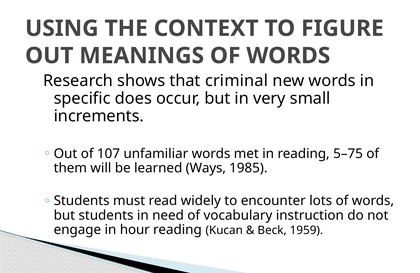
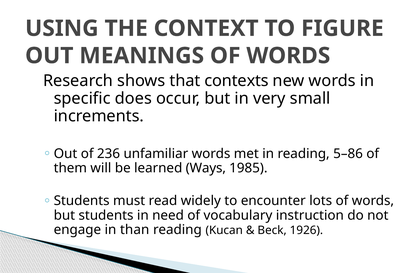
criminal: criminal -> contexts
107: 107 -> 236
5–75: 5–75 -> 5–86
hour: hour -> than
1959: 1959 -> 1926
